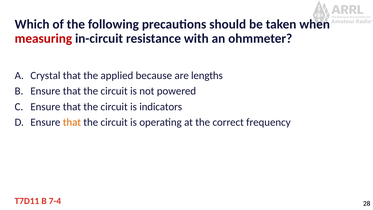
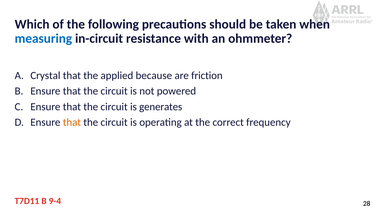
measuring colour: red -> blue
lengths: lengths -> friction
indicators: indicators -> generates
7-4: 7-4 -> 9-4
